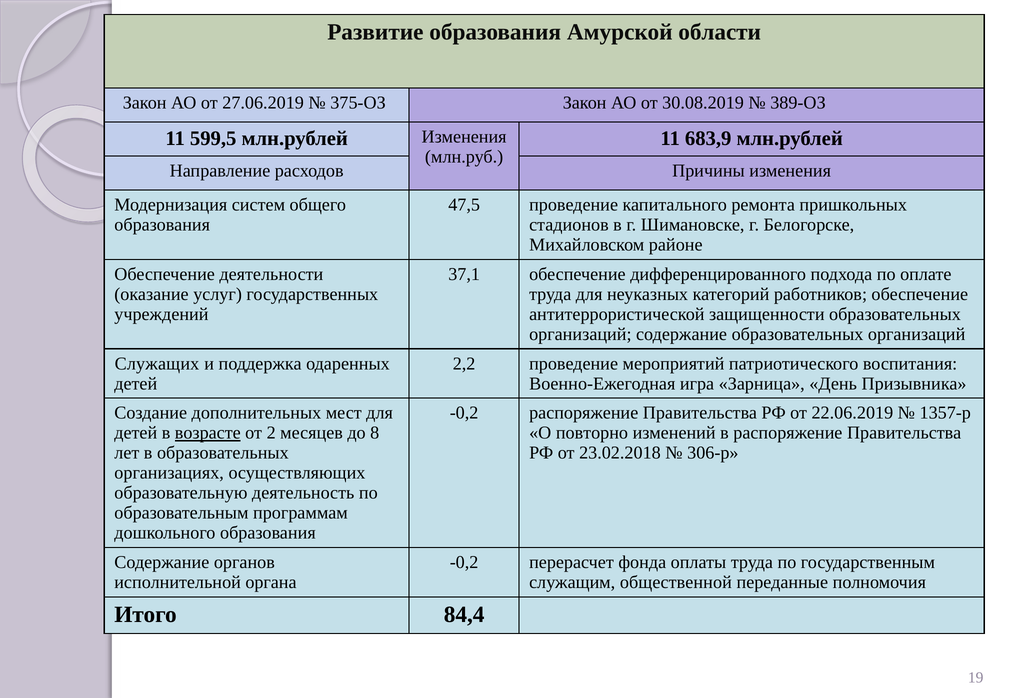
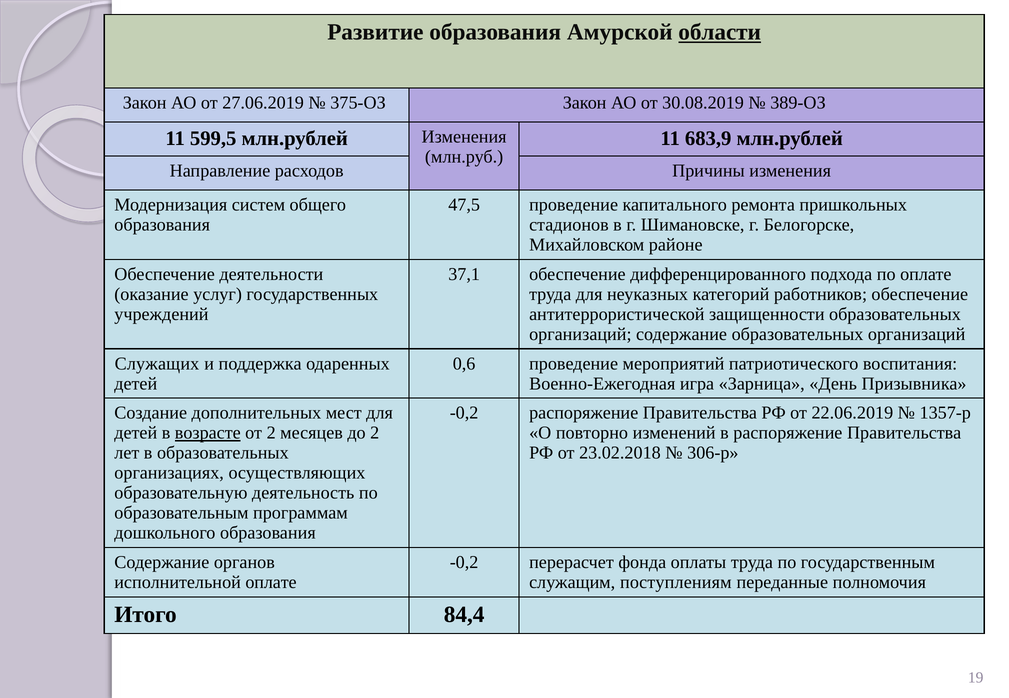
области underline: none -> present
2,2: 2,2 -> 0,6
до 8: 8 -> 2
исполнительной органа: органа -> оплате
общественной: общественной -> поступлениям
